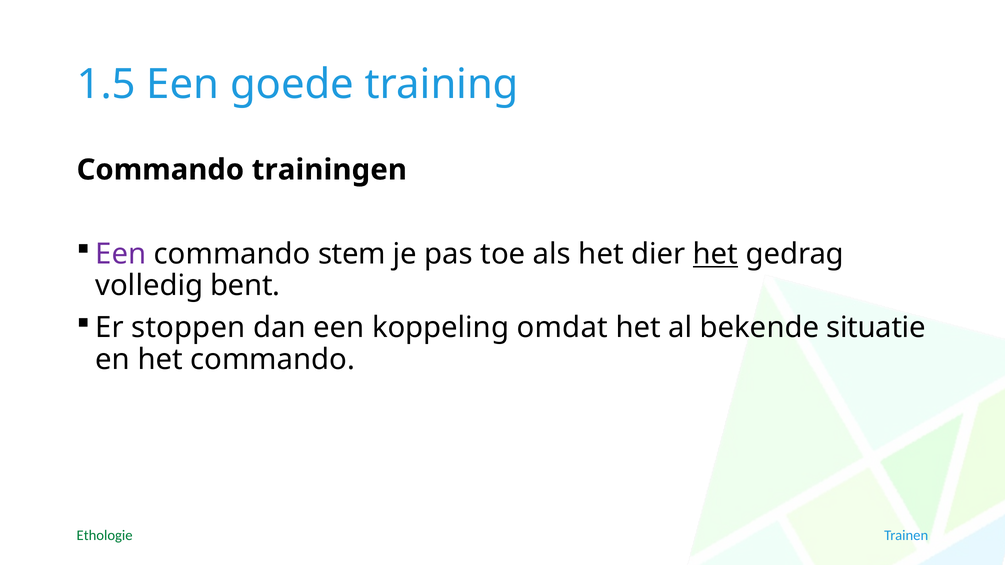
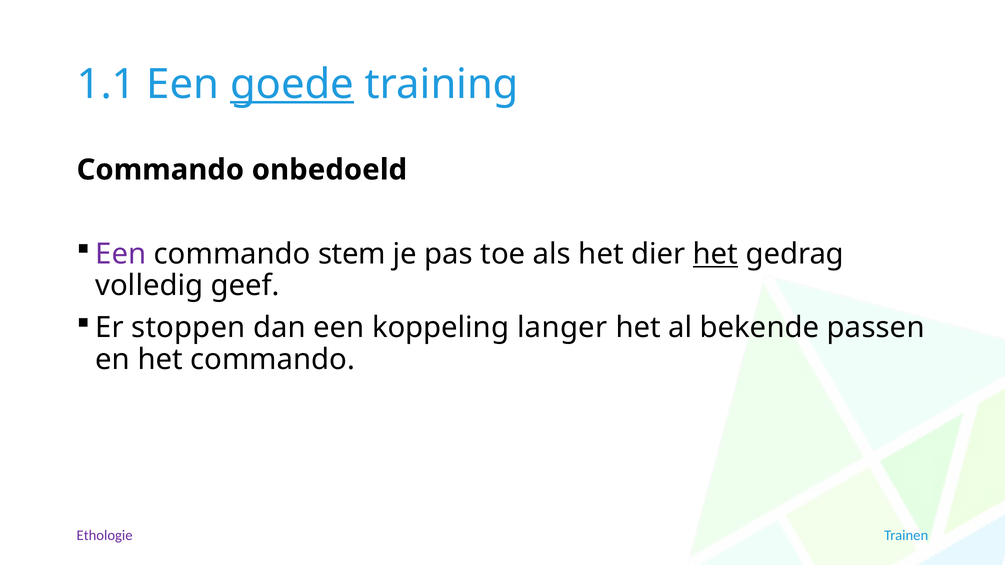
1.5: 1.5 -> 1.1
goede underline: none -> present
trainingen: trainingen -> onbedoeld
bent: bent -> geef
omdat: omdat -> langer
situatie: situatie -> passen
Ethologie colour: green -> purple
